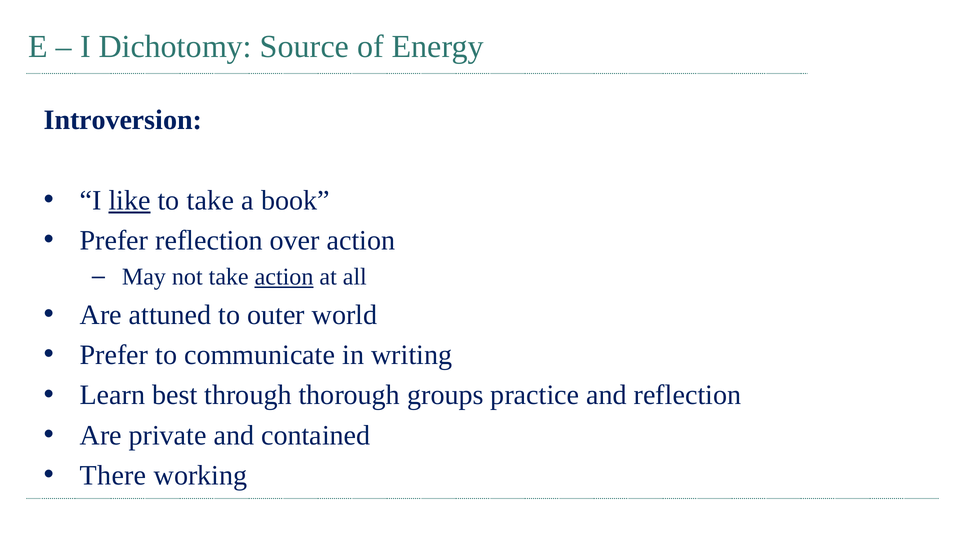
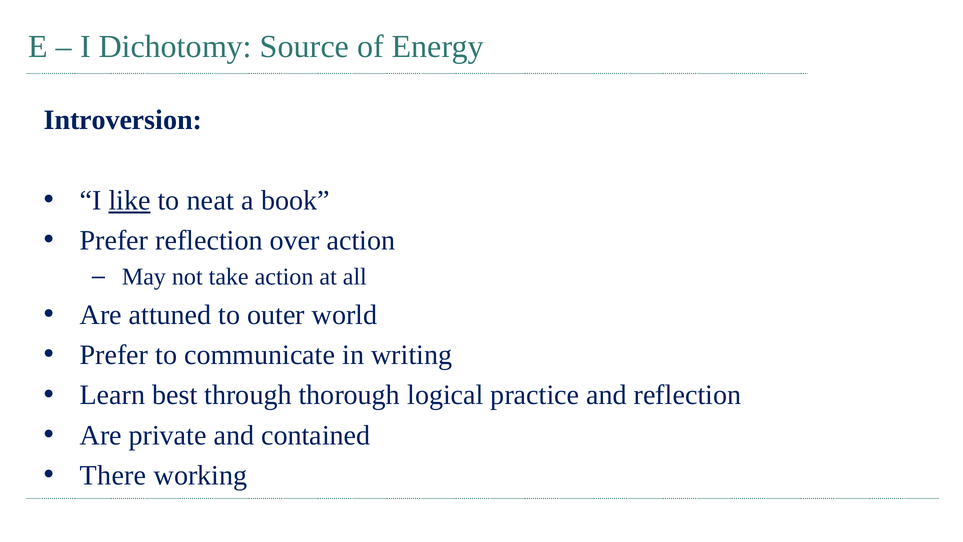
to take: take -> neat
action at (284, 277) underline: present -> none
groups: groups -> logical
